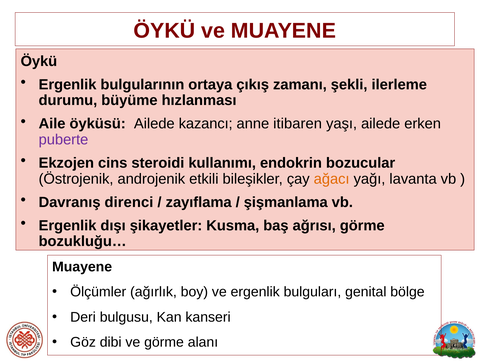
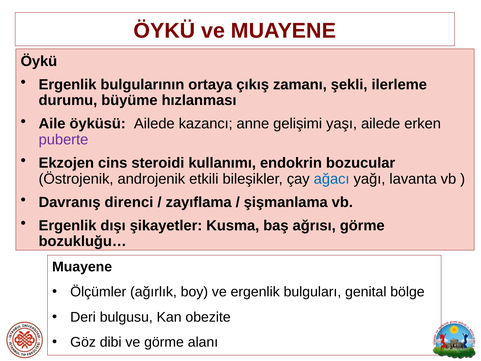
itibaren: itibaren -> gelişimi
ağacı colour: orange -> blue
kanseri: kanseri -> obezite
